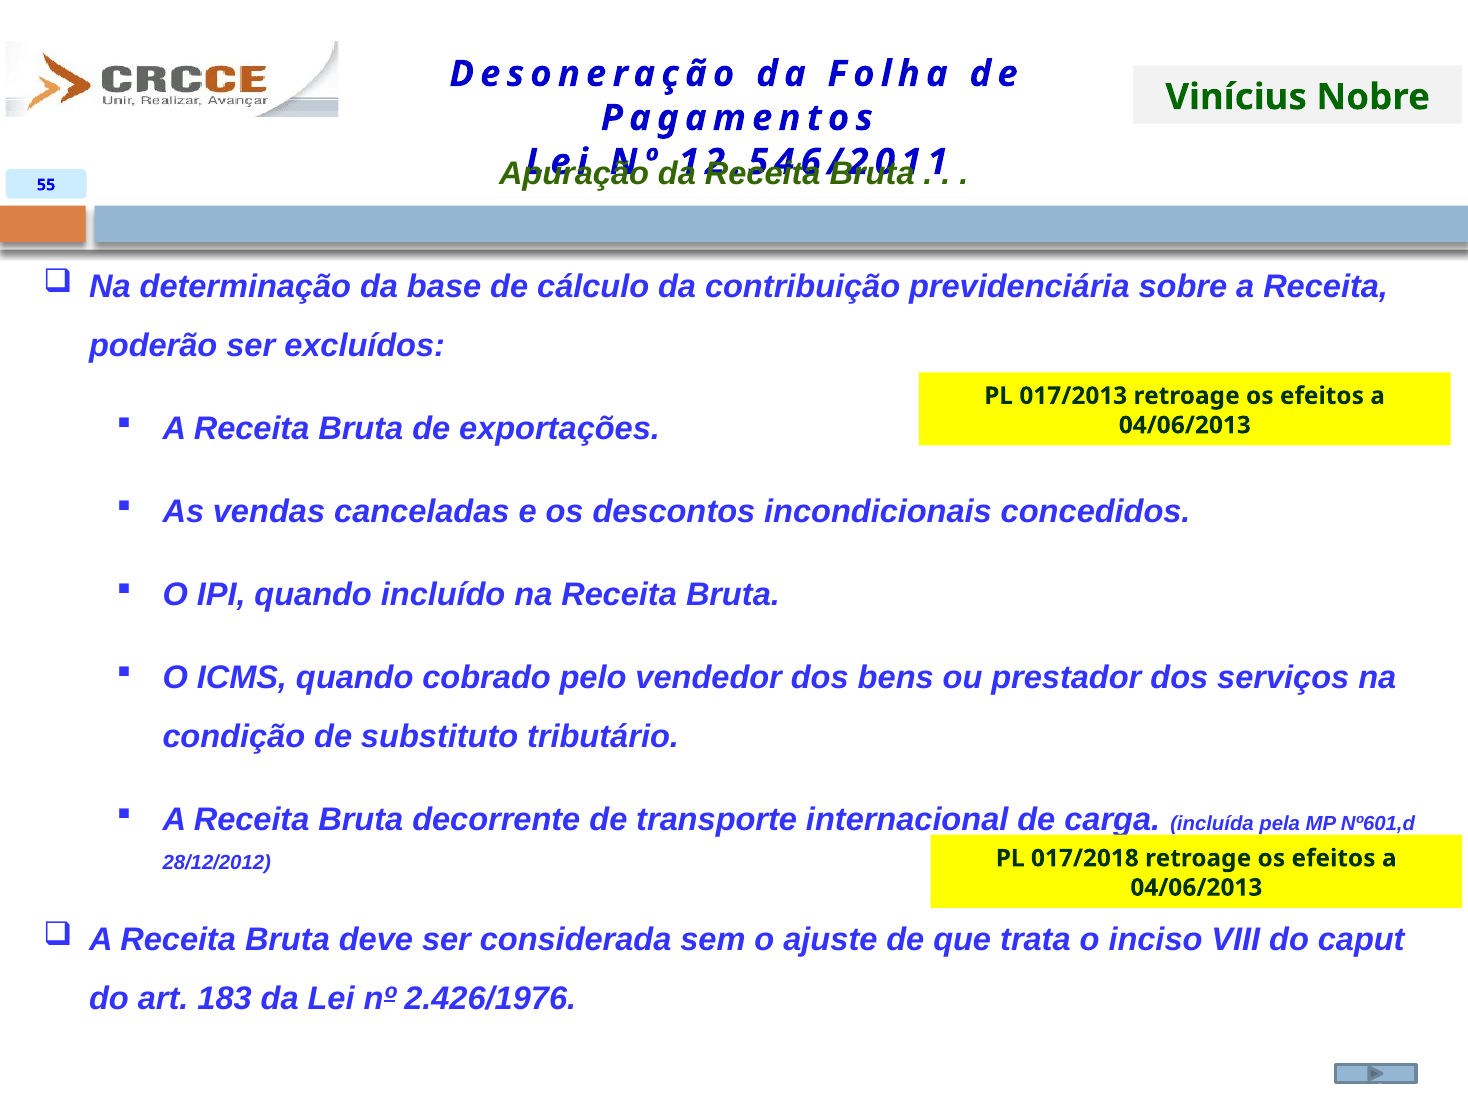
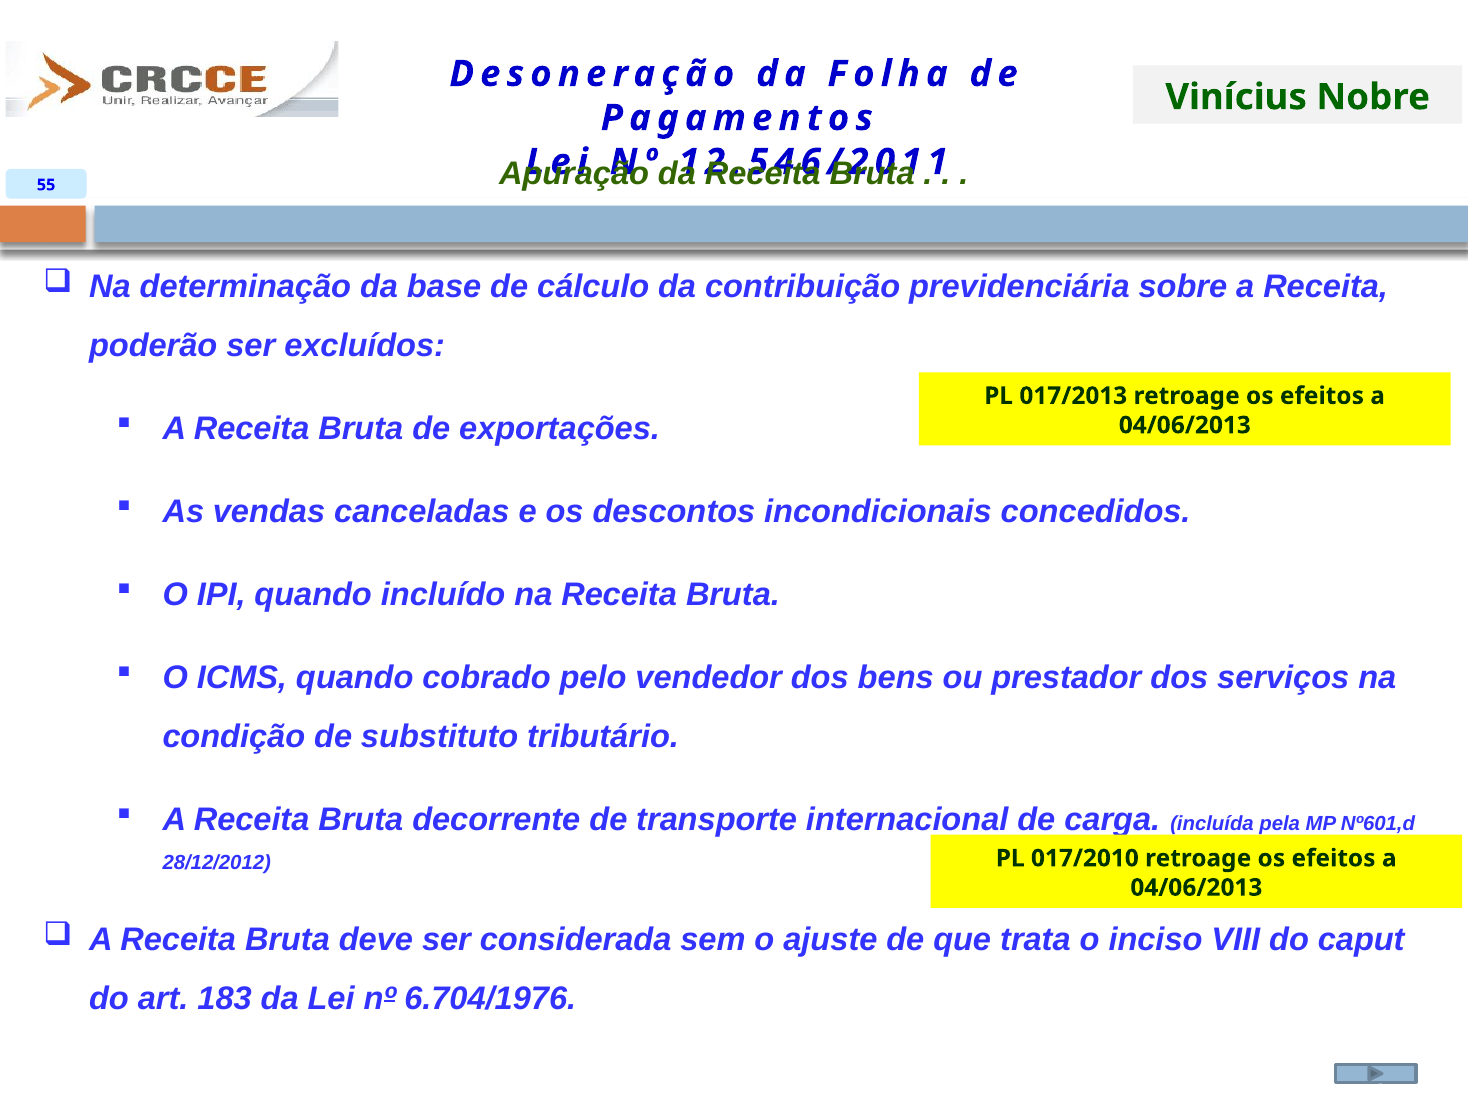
017/2018: 017/2018 -> 017/2010
2.426/1976: 2.426/1976 -> 6.704/1976
